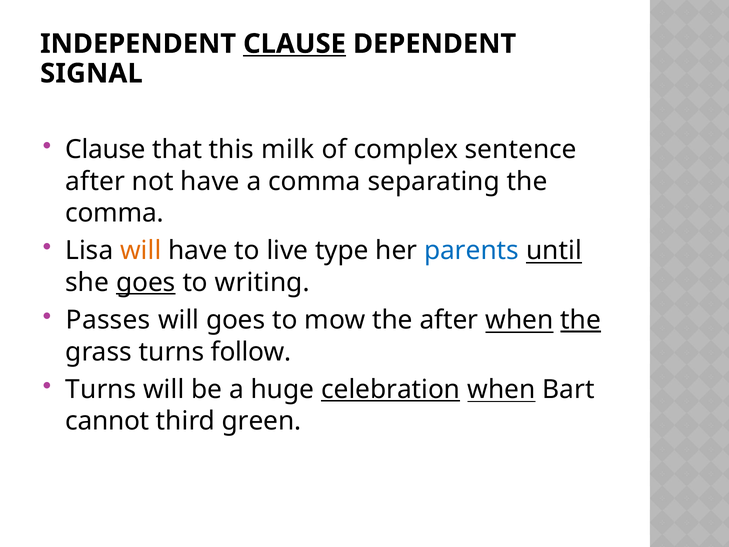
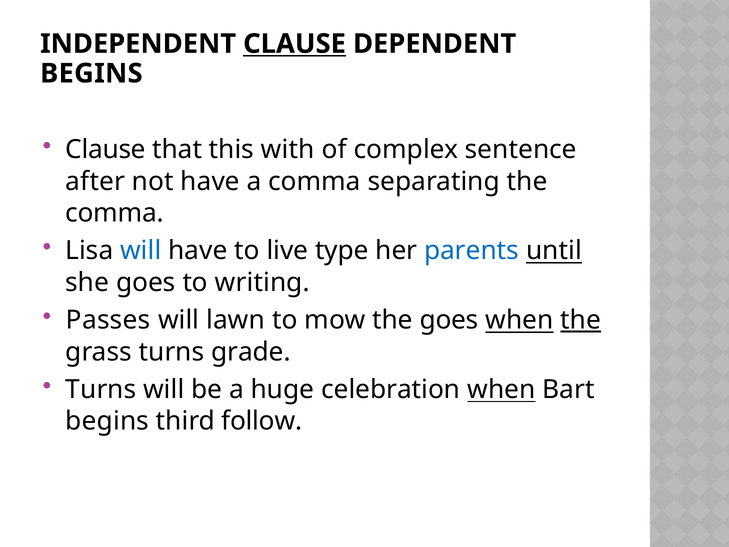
SIGNAL at (91, 73): SIGNAL -> BEGINS
milk: milk -> with
will at (141, 251) colour: orange -> blue
goes at (146, 282) underline: present -> none
will goes: goes -> lawn
the after: after -> goes
follow: follow -> grade
celebration underline: present -> none
cannot at (107, 421): cannot -> begins
green: green -> follow
